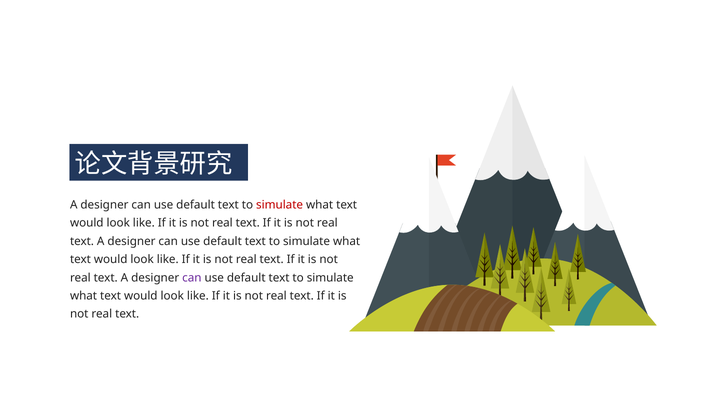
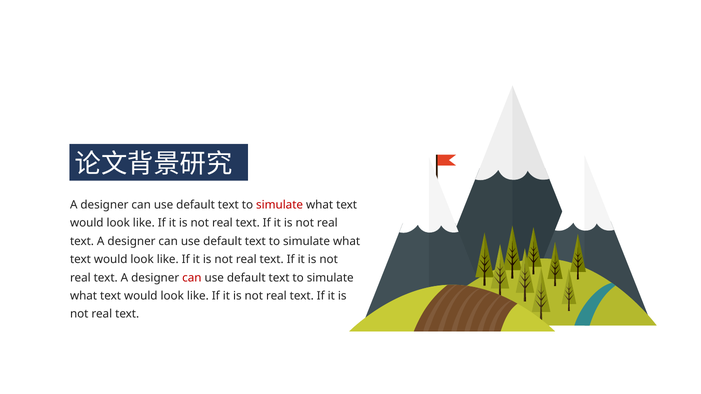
can at (192, 278) colour: purple -> red
